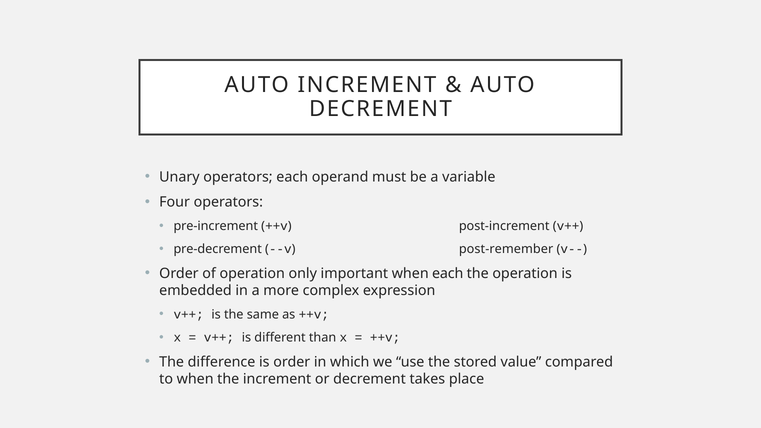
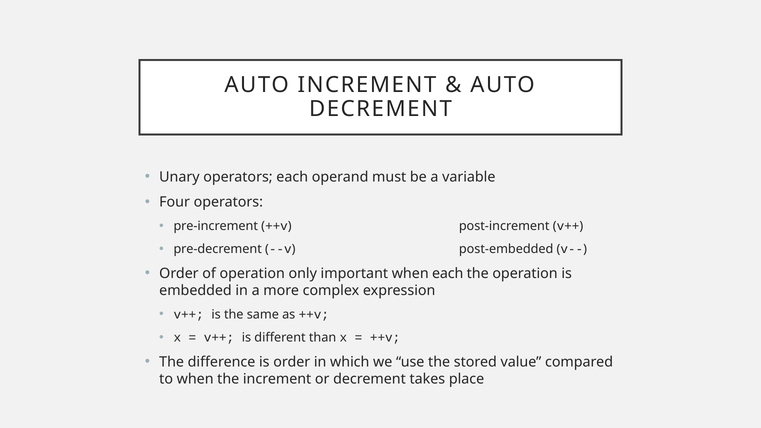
post-remember: post-remember -> post-embedded
